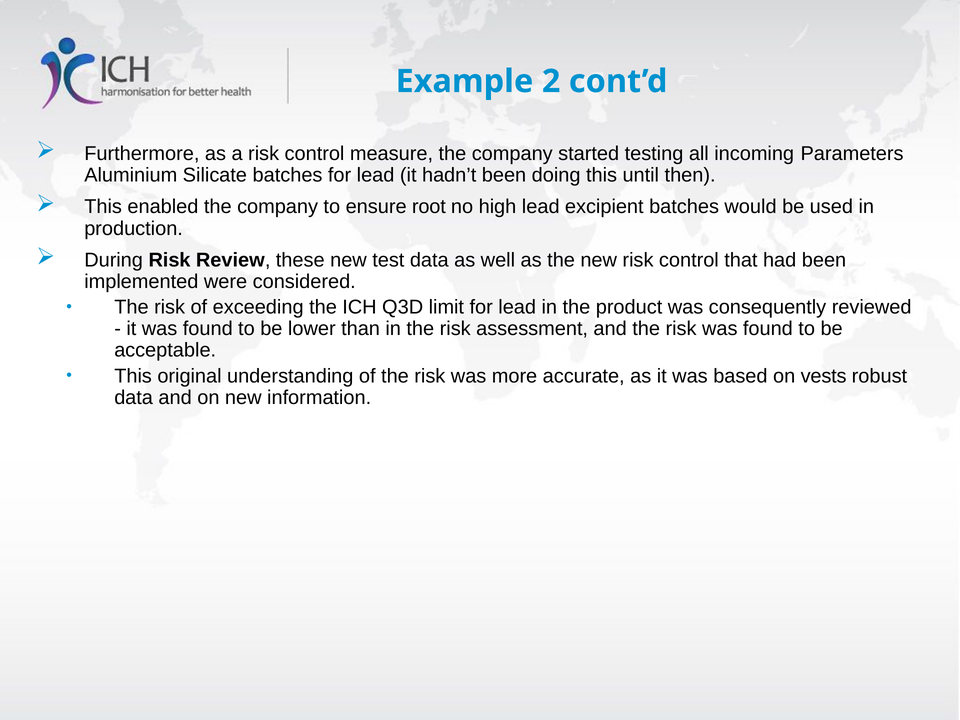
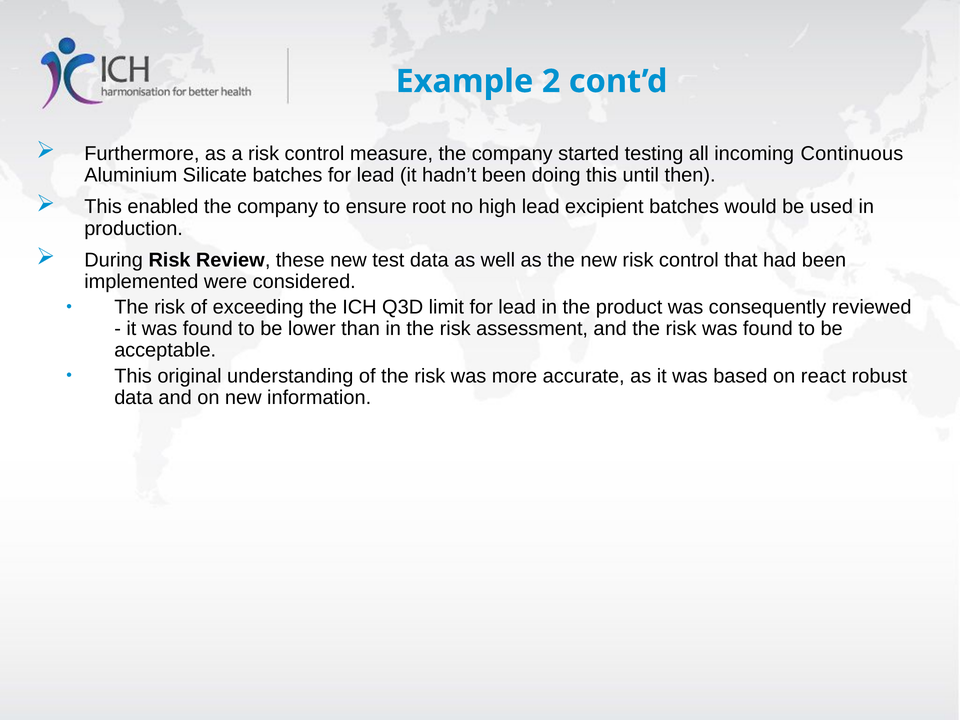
Parameters: Parameters -> Continuous
vests: vests -> react
